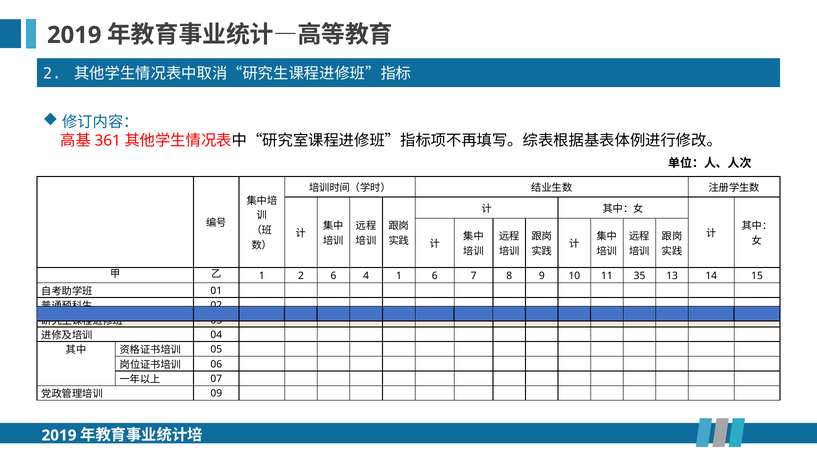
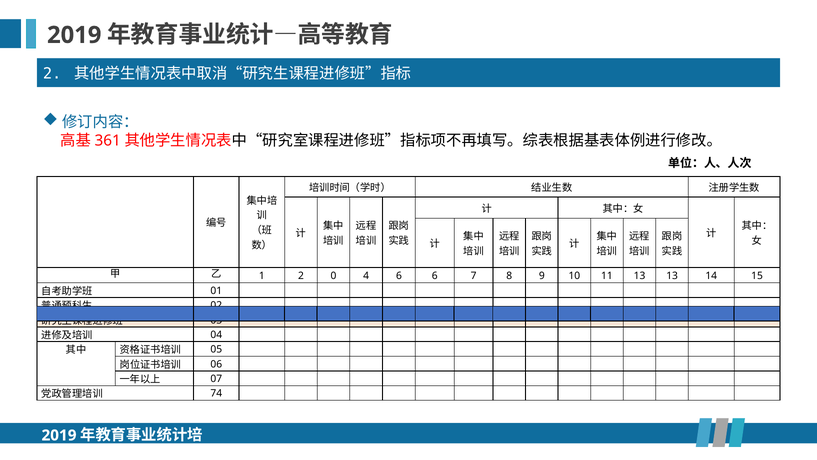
2 6: 6 -> 0
4 1: 1 -> 6
11 35: 35 -> 13
09: 09 -> 74
